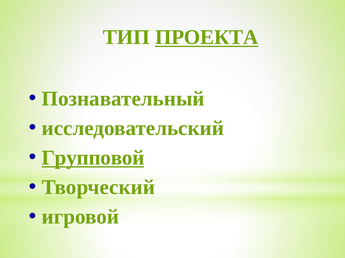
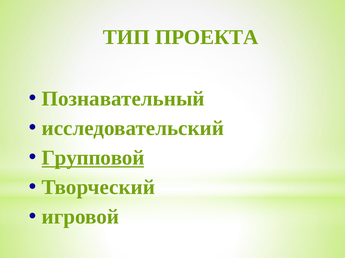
ПРОЕКТА underline: present -> none
